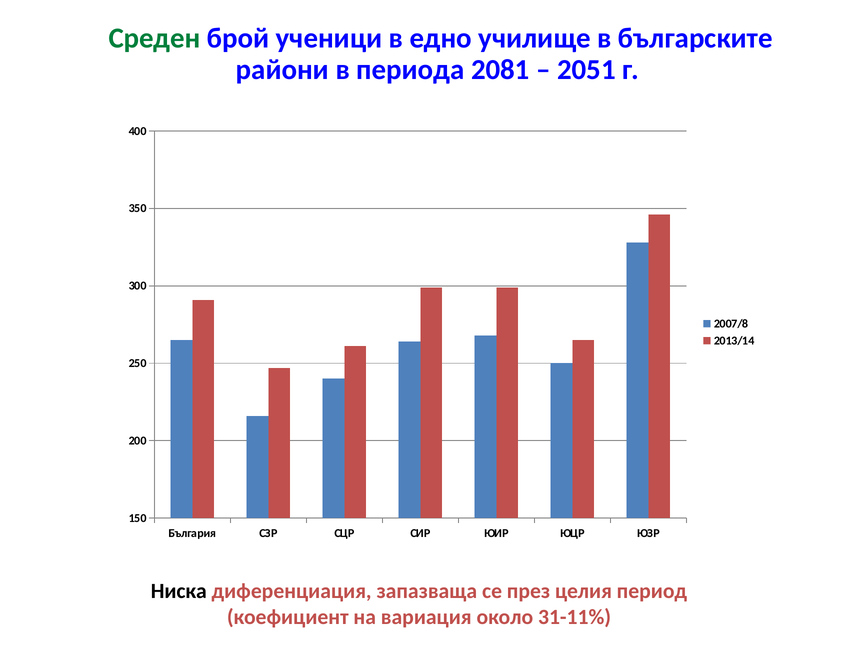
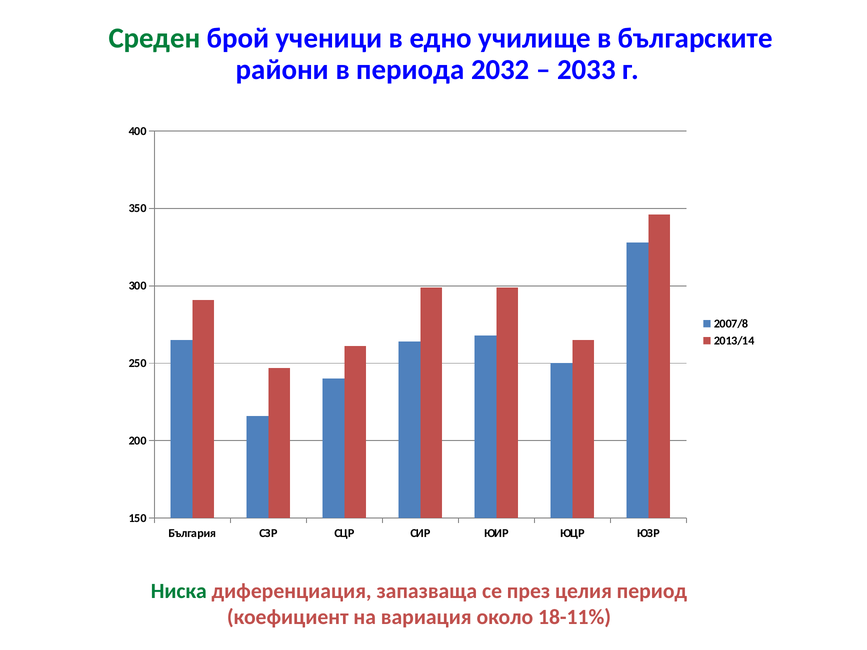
2081: 2081 -> 2032
2051: 2051 -> 2033
Ниска colour: black -> green
31-11%: 31-11% -> 18-11%
